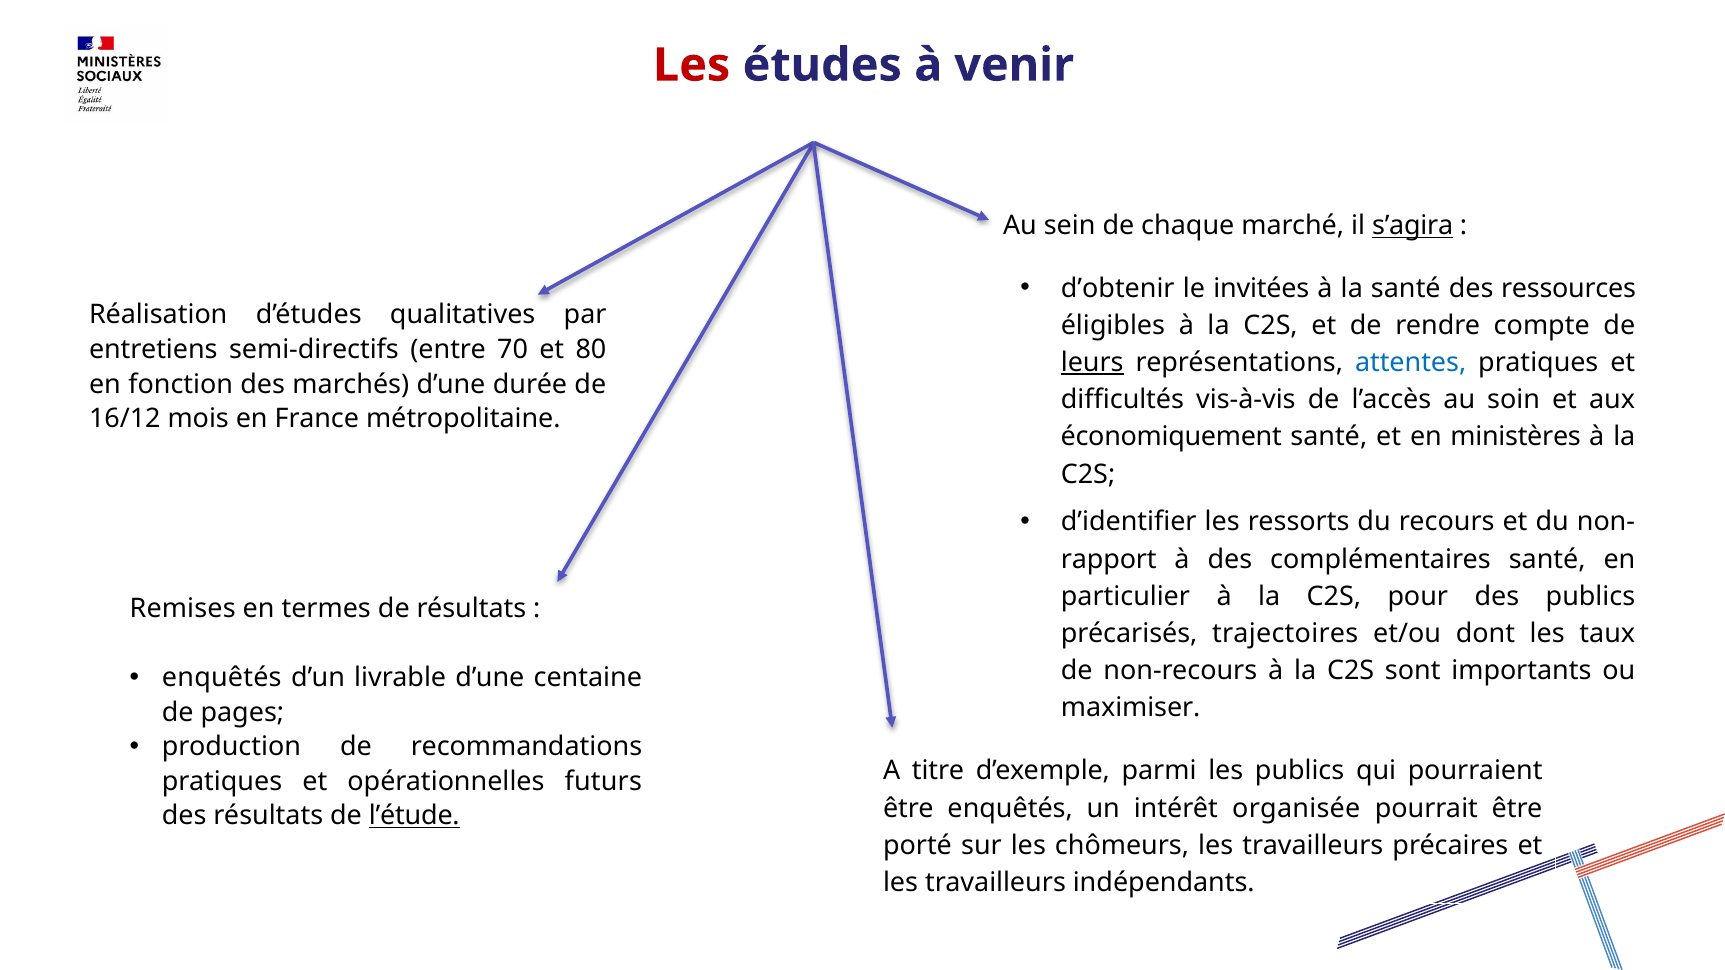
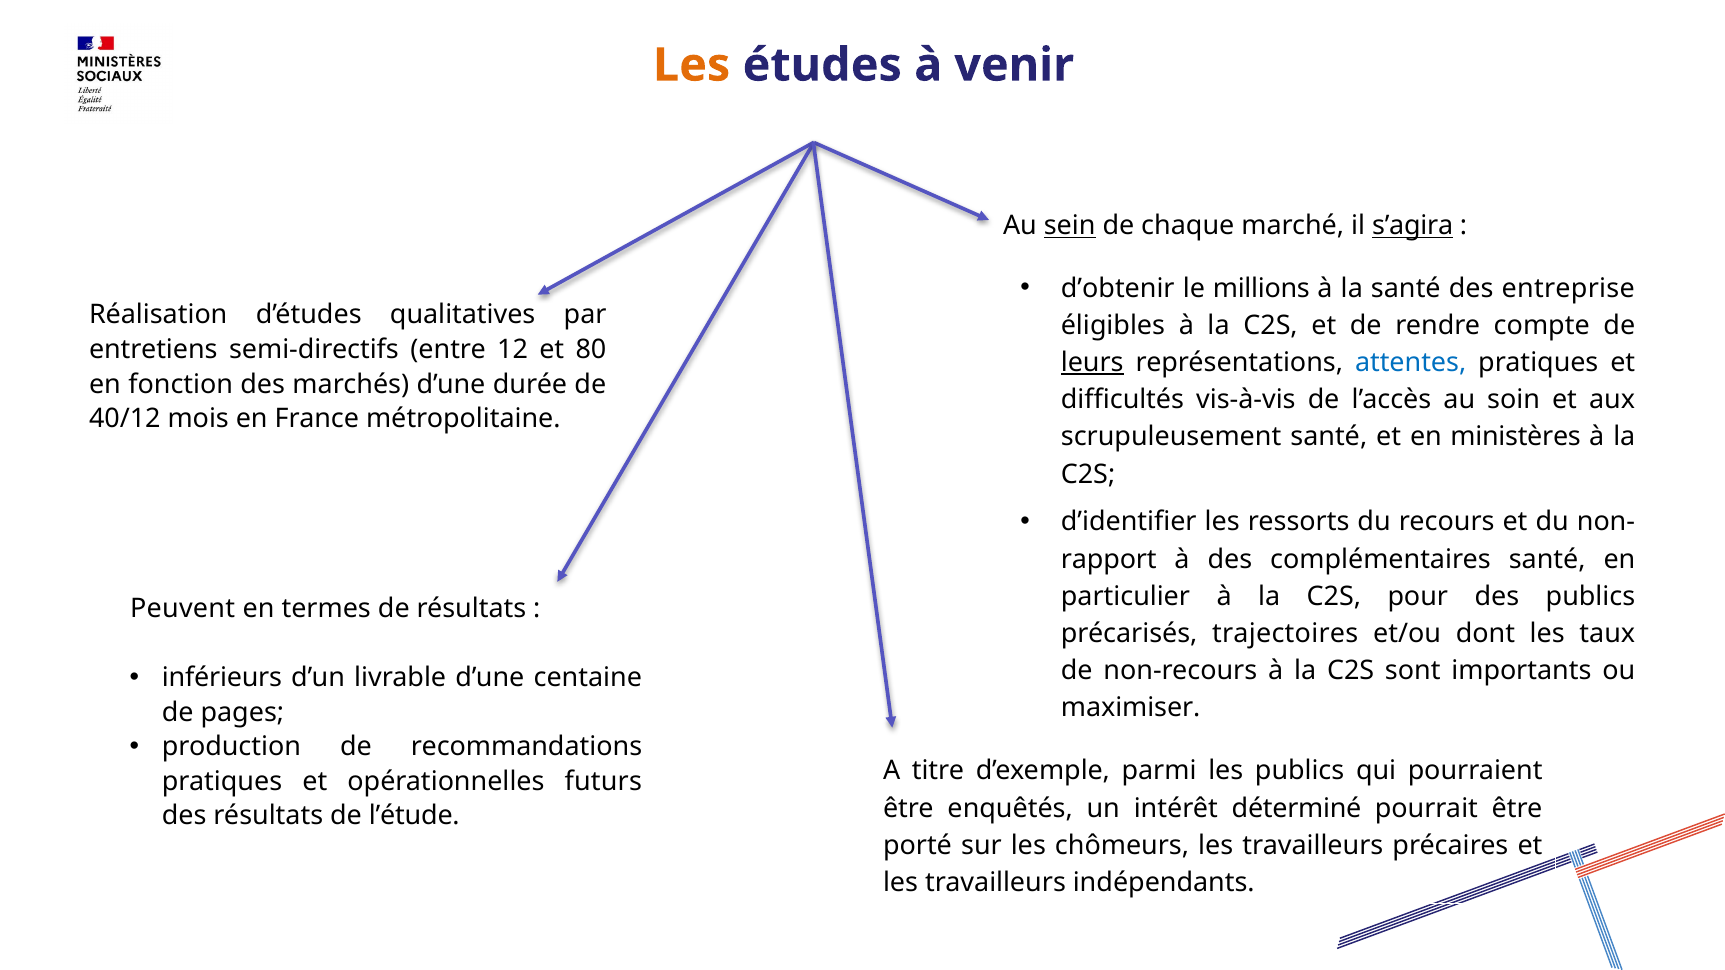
Les at (692, 65) colour: red -> orange
sein underline: none -> present
invitées: invitées -> millions
ressources: ressources -> entreprise
70: 70 -> 12
16/12: 16/12 -> 40/12
économiquement: économiquement -> scrupuleusement
Remises: Remises -> Peuvent
enquêtés at (222, 678): enquêtés -> inférieurs
organisée: organisée -> déterminé
l’étude underline: present -> none
